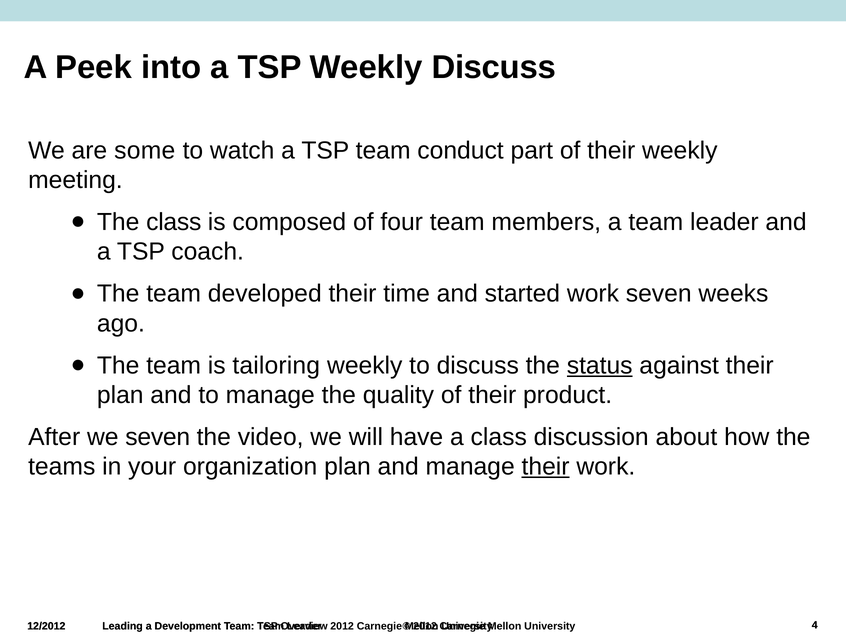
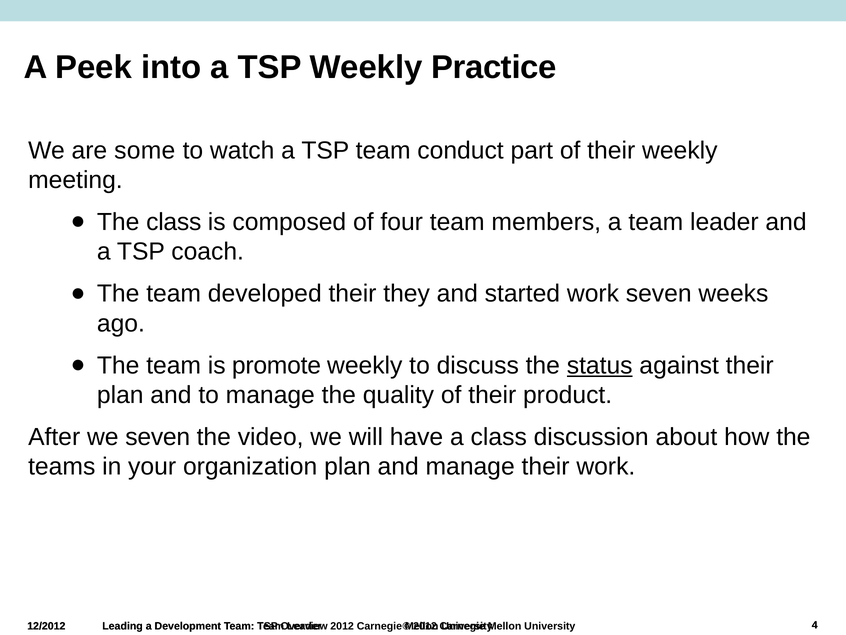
Weekly Discuss: Discuss -> Practice
time: time -> they
tailoring: tailoring -> promote
their at (546, 466) underline: present -> none
